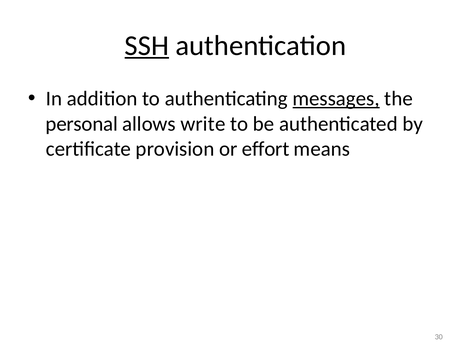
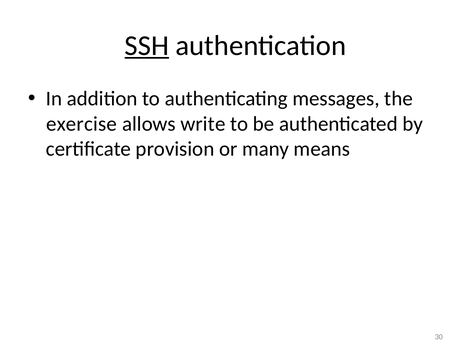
messages underline: present -> none
personal: personal -> exercise
effort: effort -> many
